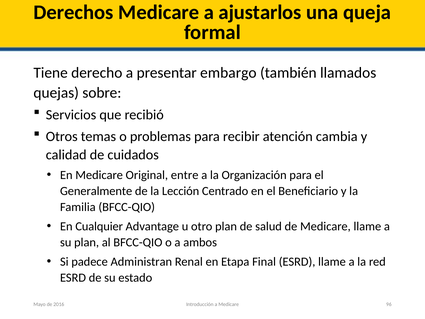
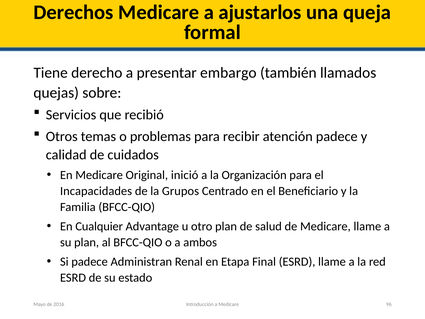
atención cambia: cambia -> padece
entre: entre -> inició
Generalmente: Generalmente -> Incapacidades
Lección: Lección -> Grupos
